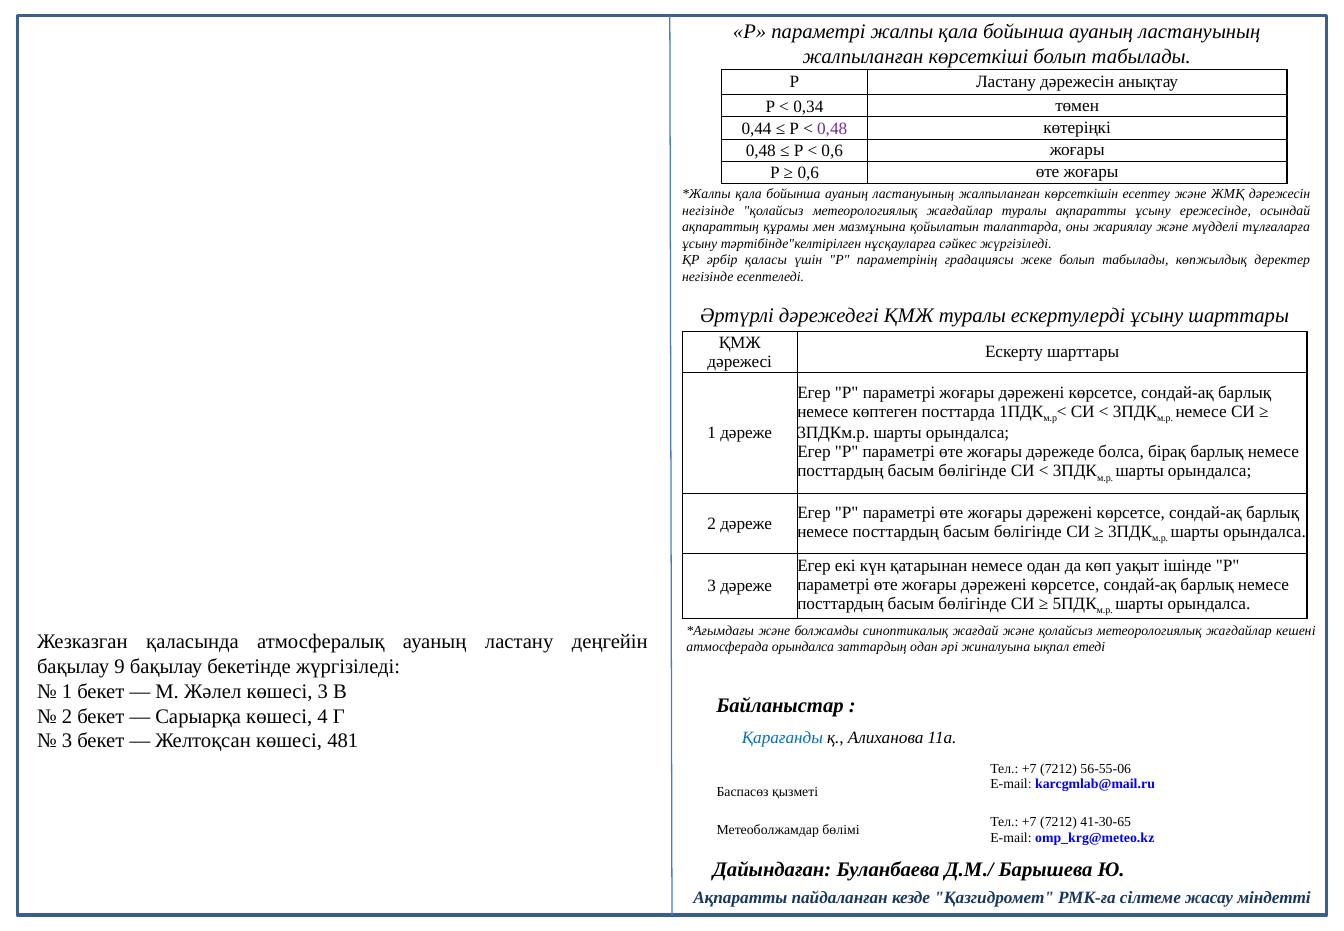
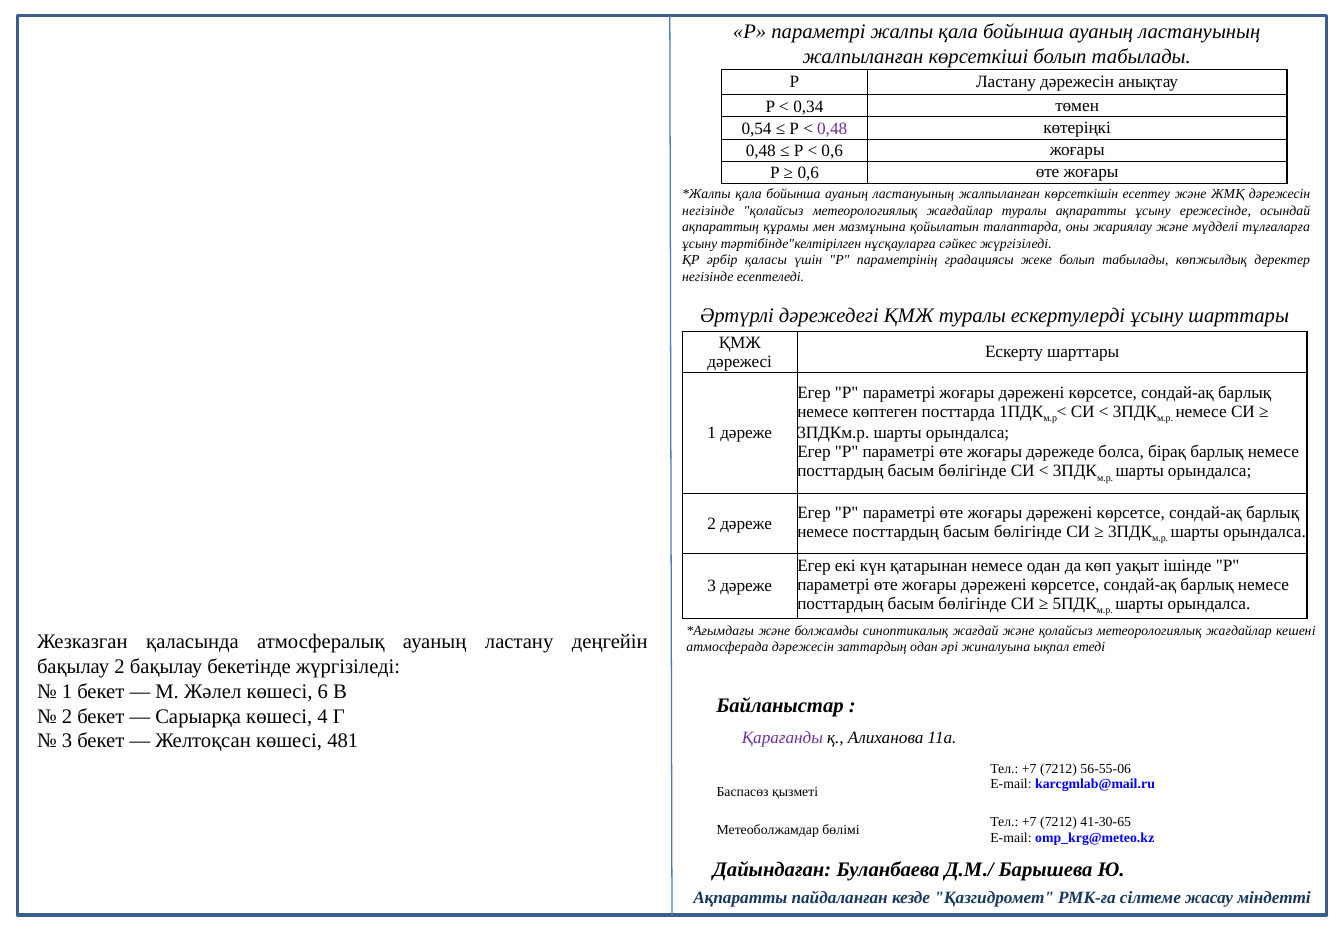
0,44: 0,44 -> 0,54
атмосферада орындалса: орындалса -> дәрежесін
бақылау 9: 9 -> 2
көшесі 3: 3 -> 6
Қарағанды colour: blue -> purple
